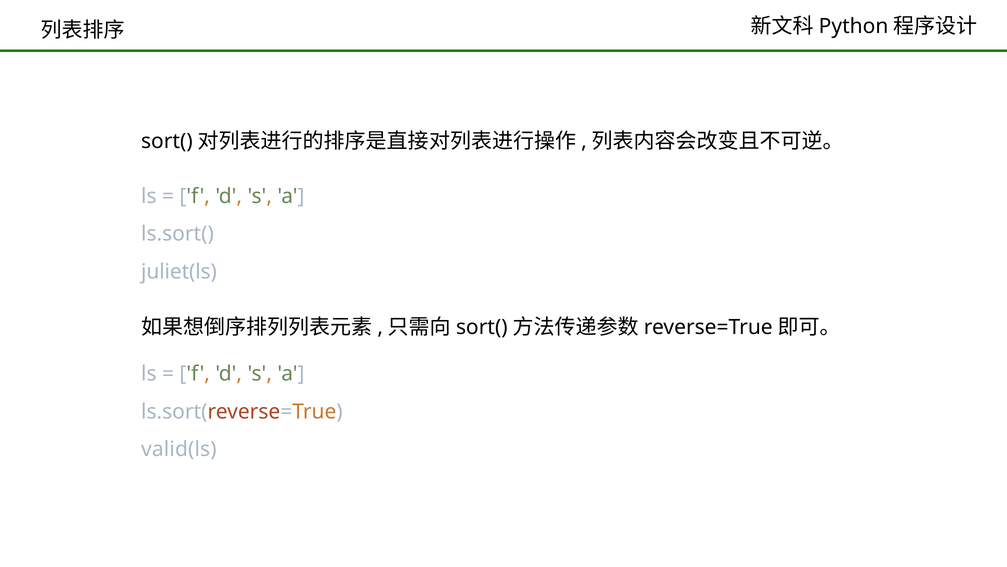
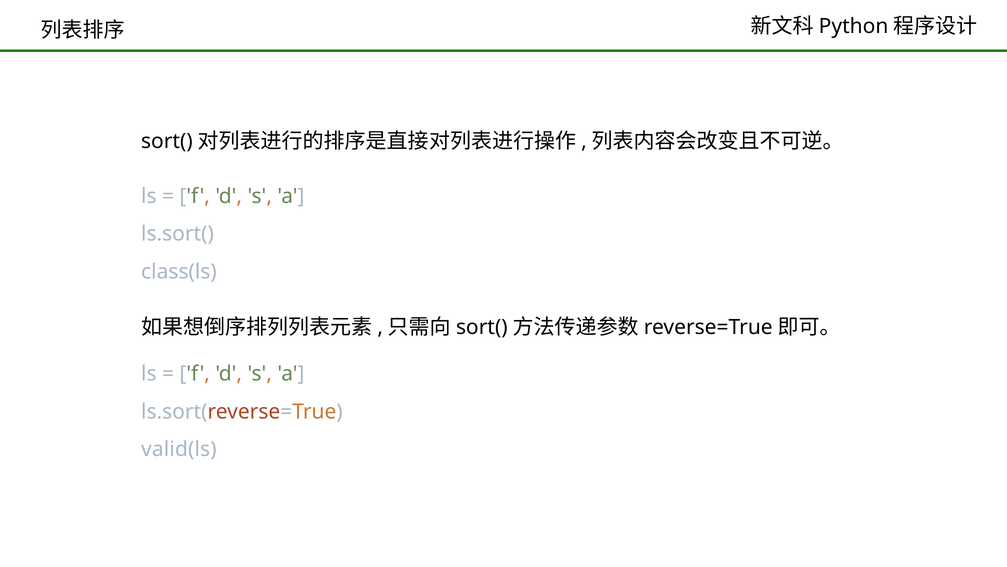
juliet(ls: juliet(ls -> class(ls
